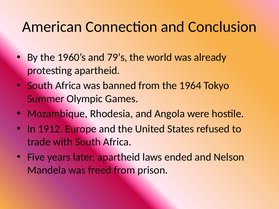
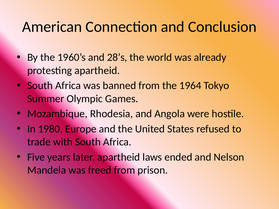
79’s: 79’s -> 28’s
1912: 1912 -> 1980
